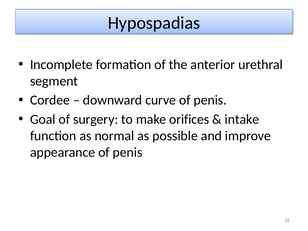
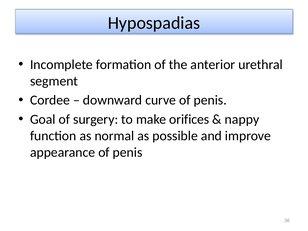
intake: intake -> nappy
